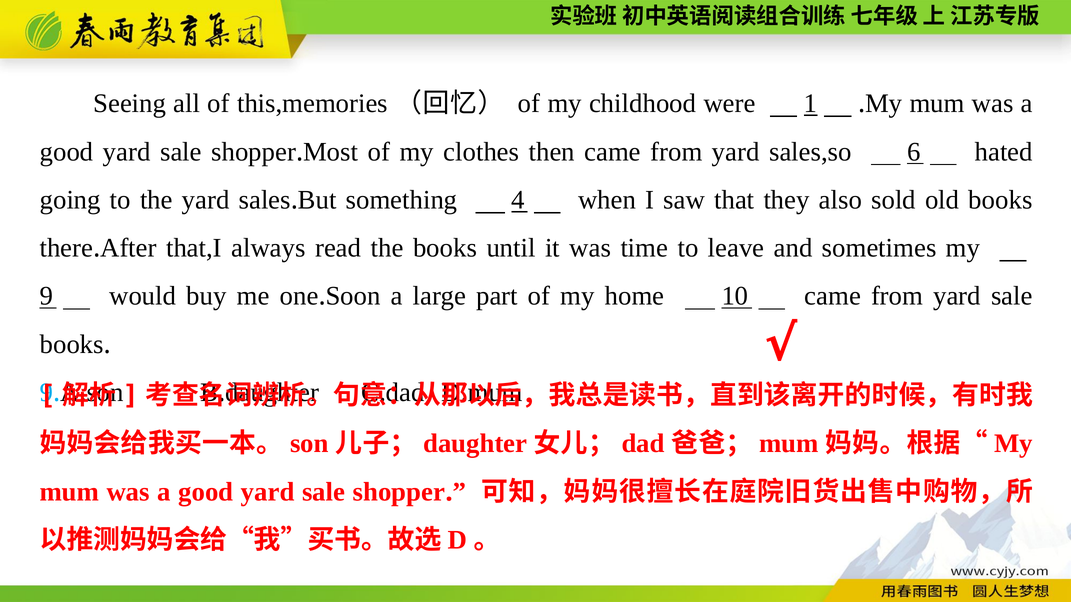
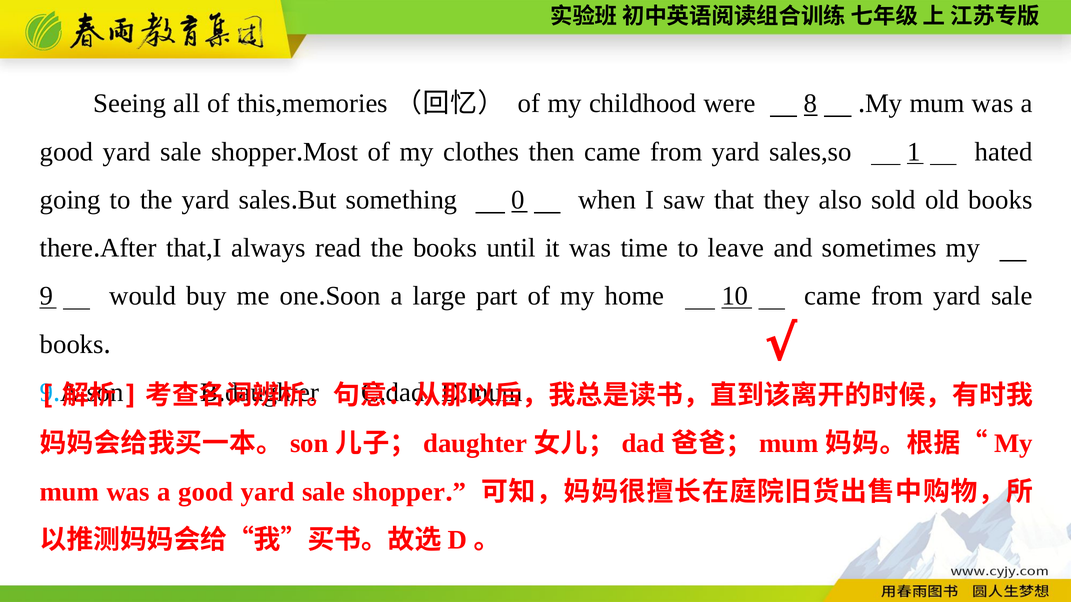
1: 1 -> 8
6: 6 -> 1
4: 4 -> 0
